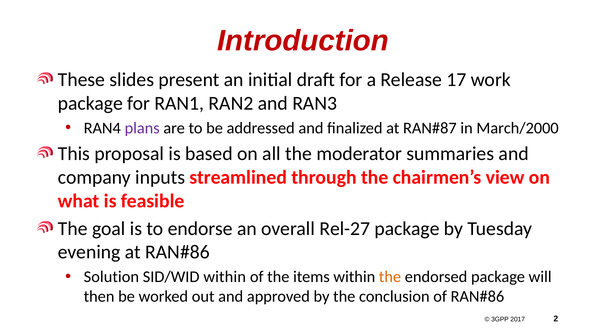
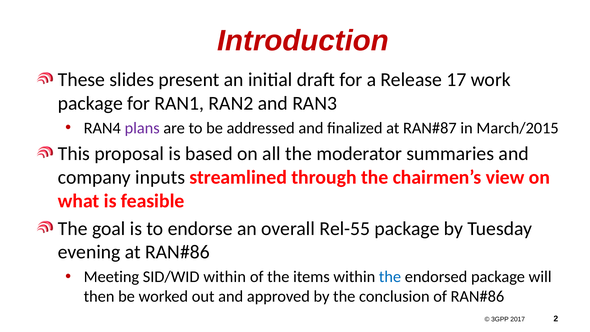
March/2000: March/2000 -> March/2015
Rel-27: Rel-27 -> Rel-55
Solution: Solution -> Meeting
the at (390, 277) colour: orange -> blue
